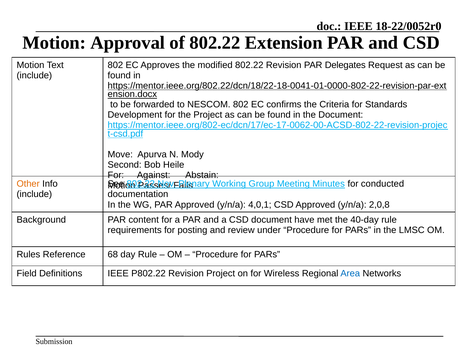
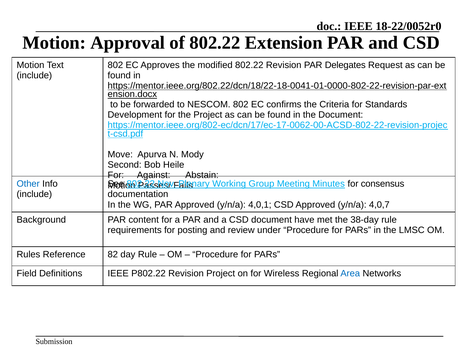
Other colour: orange -> blue
conducted: conducted -> consensus
2,0,8: 2,0,8 -> 4,0,7
40-day: 40-day -> 38-day
68: 68 -> 82
